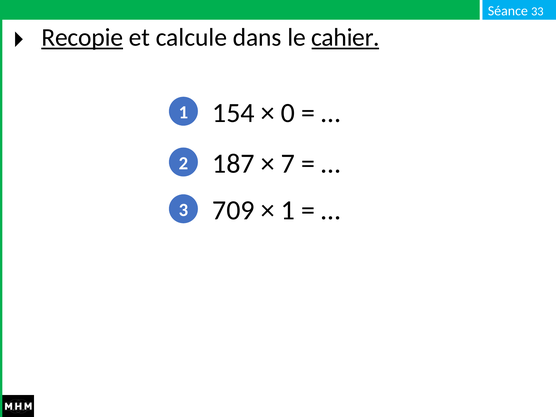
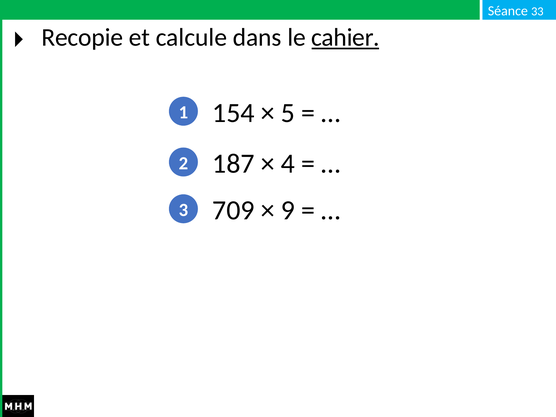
Recopie underline: present -> none
0: 0 -> 5
7: 7 -> 4
1 at (288, 210): 1 -> 9
